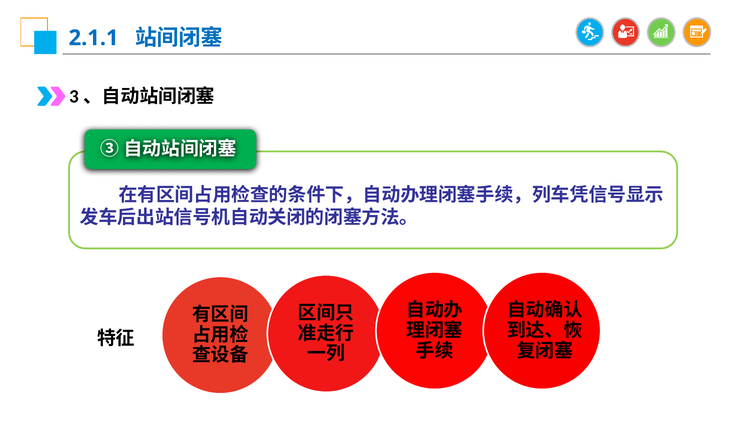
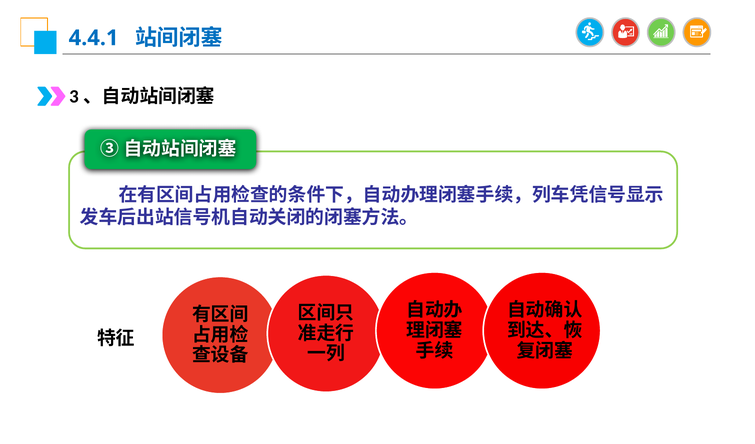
2.1.1: 2.1.1 -> 4.4.1
